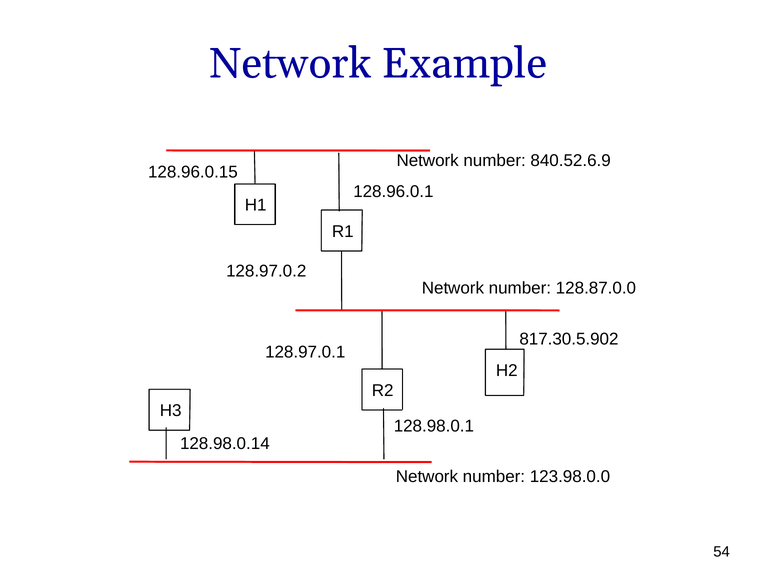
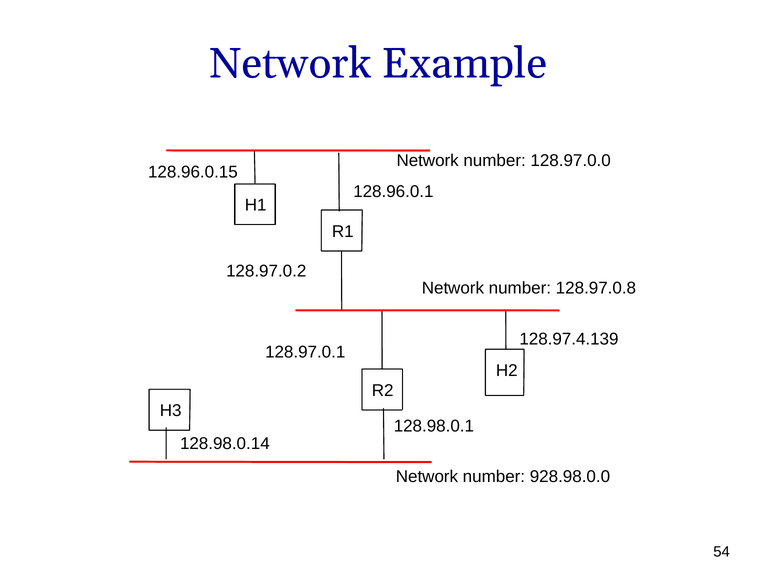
840.52.6.9: 840.52.6.9 -> 128.97.0.0
128.87.0.0: 128.87.0.0 -> 128.97.0.8
817.30.5.902: 817.30.5.902 -> 128.97.4.139
123.98.0.0: 123.98.0.0 -> 928.98.0.0
